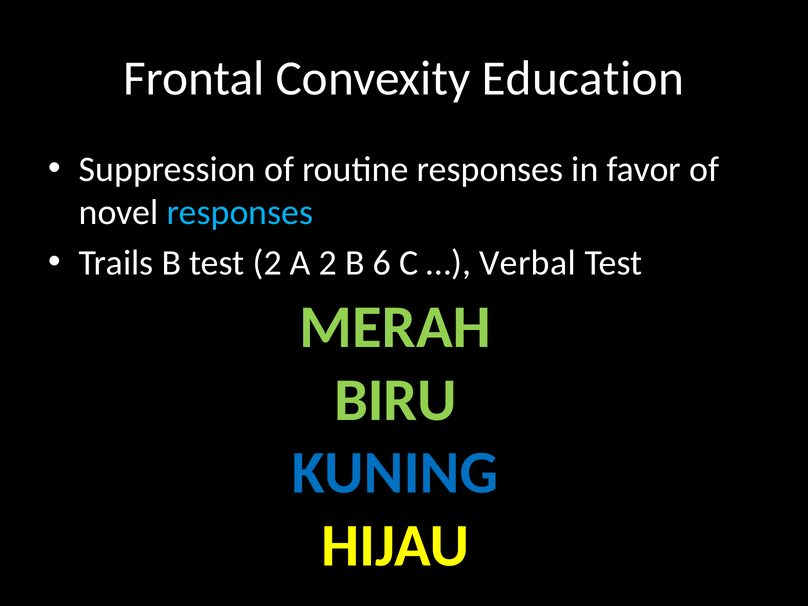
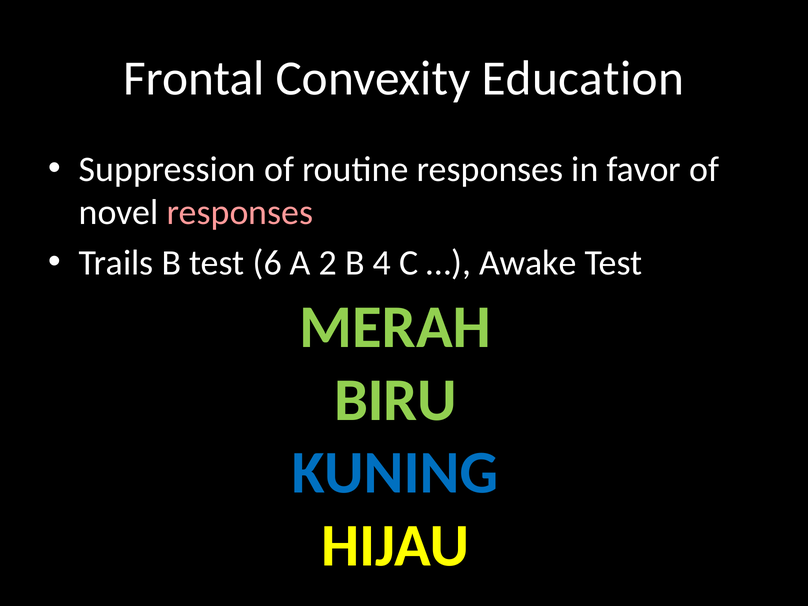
responses at (240, 213) colour: light blue -> pink
test 2: 2 -> 6
6: 6 -> 4
Verbal: Verbal -> Awake
